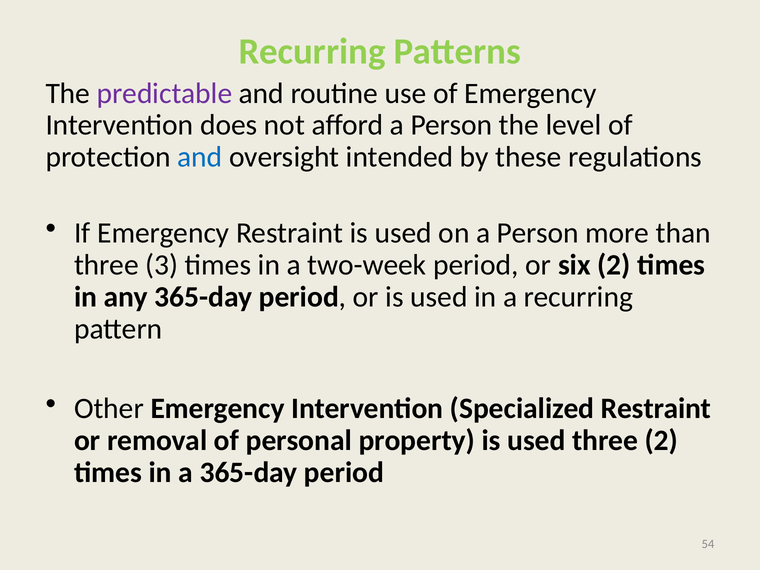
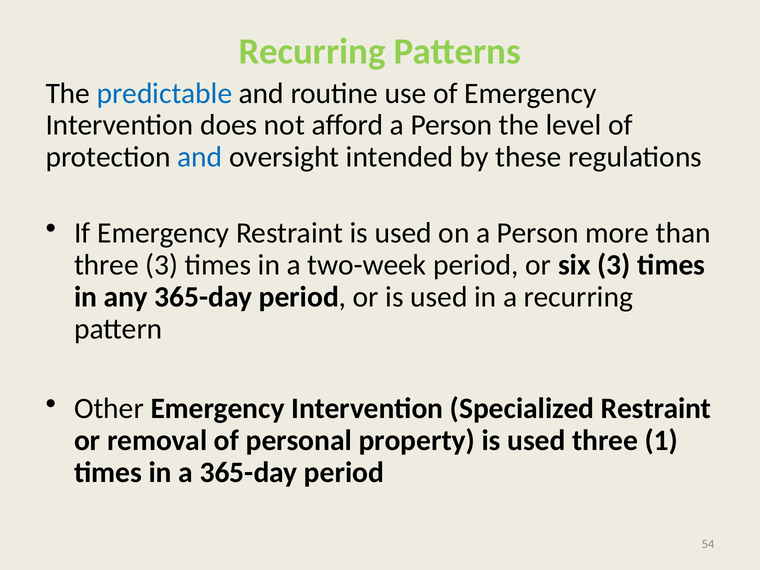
predictable colour: purple -> blue
six 2: 2 -> 3
three 2: 2 -> 1
